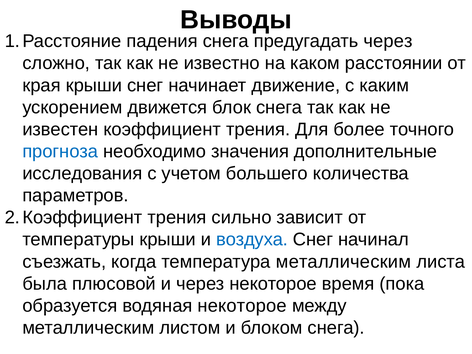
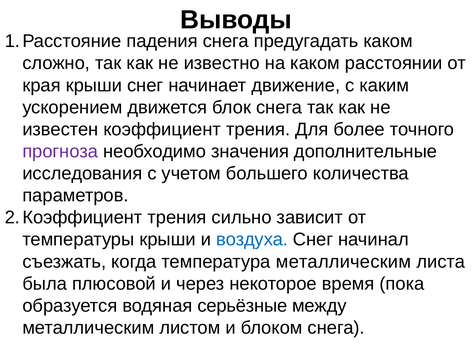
предугадать через: через -> каком
прогноза colour: blue -> purple
водяная некоторое: некоторое -> серьёзные
